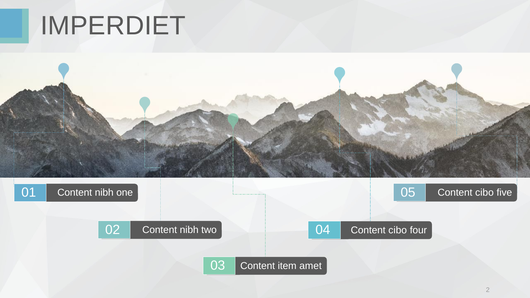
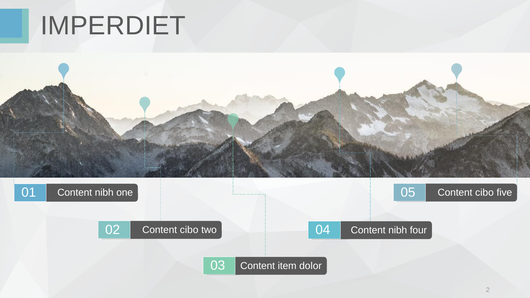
nibh at (189, 230): nibh -> cibo
cibo at (398, 230): cibo -> nibh
amet: amet -> dolor
